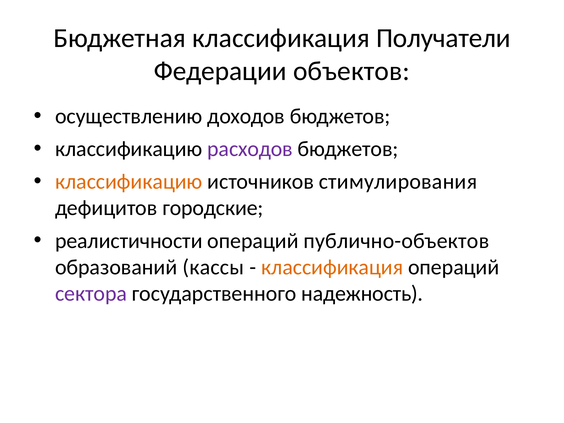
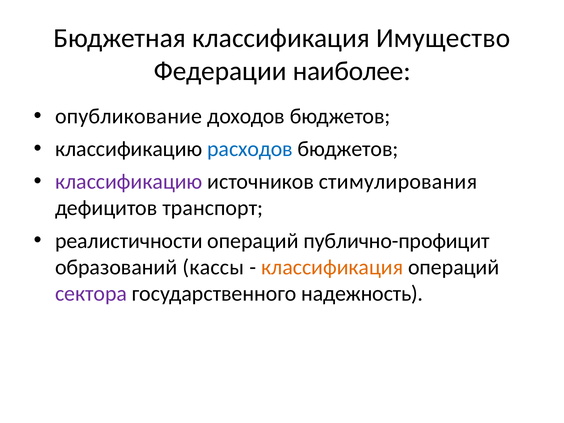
Получатели: Получатели -> Имущество
объектов: объектов -> наиболее
осуществлению: осуществлению -> опубликование
расходов colour: purple -> blue
классификацию at (129, 182) colour: orange -> purple
городские: городские -> транспорт
публично-объектов: публично-объектов -> публично-профицит
